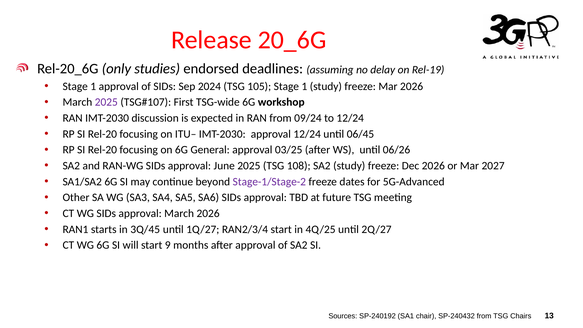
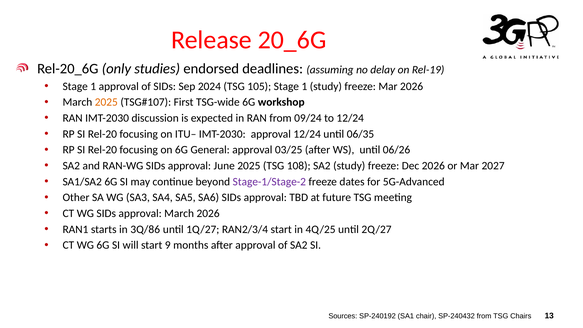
2025 at (106, 102) colour: purple -> orange
06/45: 06/45 -> 06/35
3Q/45: 3Q/45 -> 3Q/86
